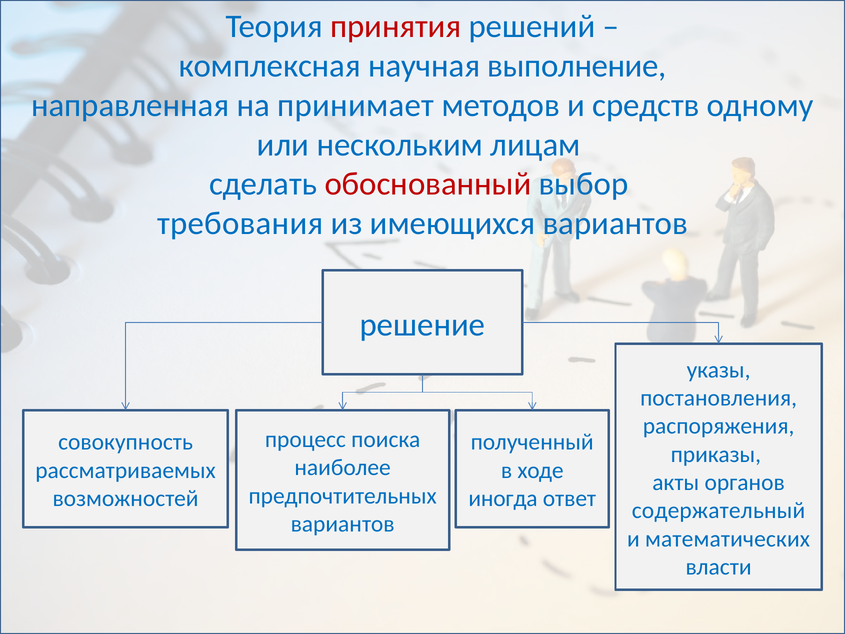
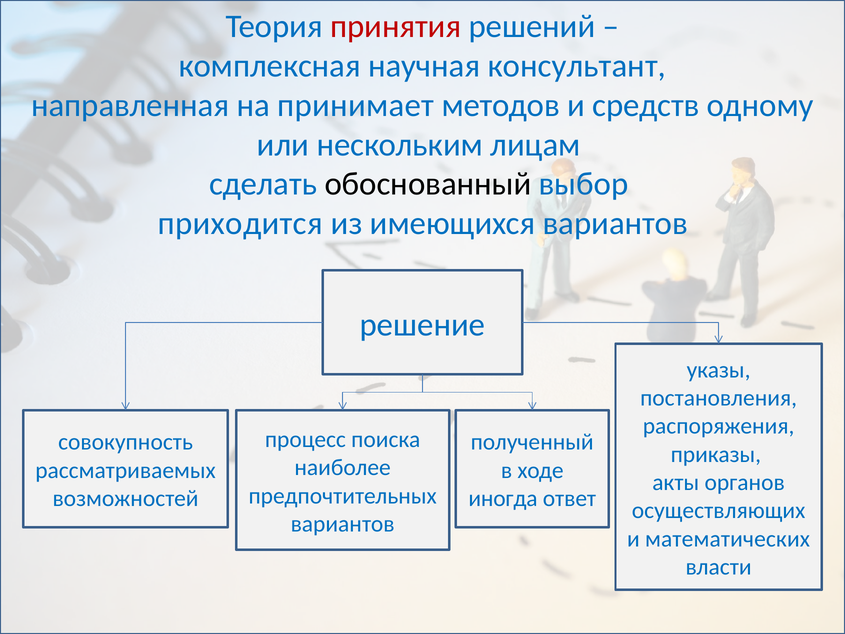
выполнение: выполнение -> консультант
обоснованный colour: red -> black
требования: требования -> приходится
содержательный: содержательный -> осуществляющих
